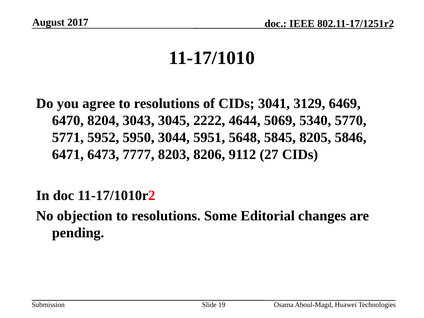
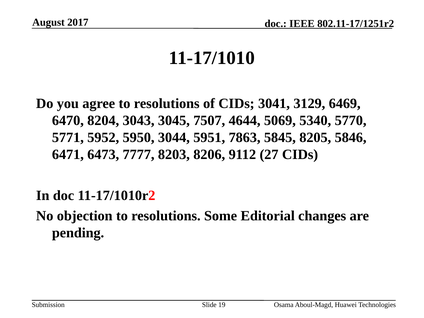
2222: 2222 -> 7507
5648: 5648 -> 7863
